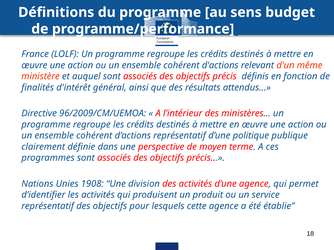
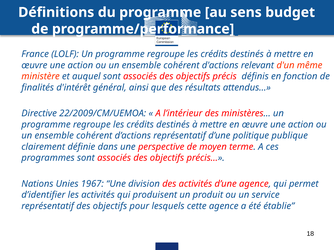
96/2009/CM/UEMOA: 96/2009/CM/UEMOA -> 22/2009/CM/UEMOA
1908: 1908 -> 1967
